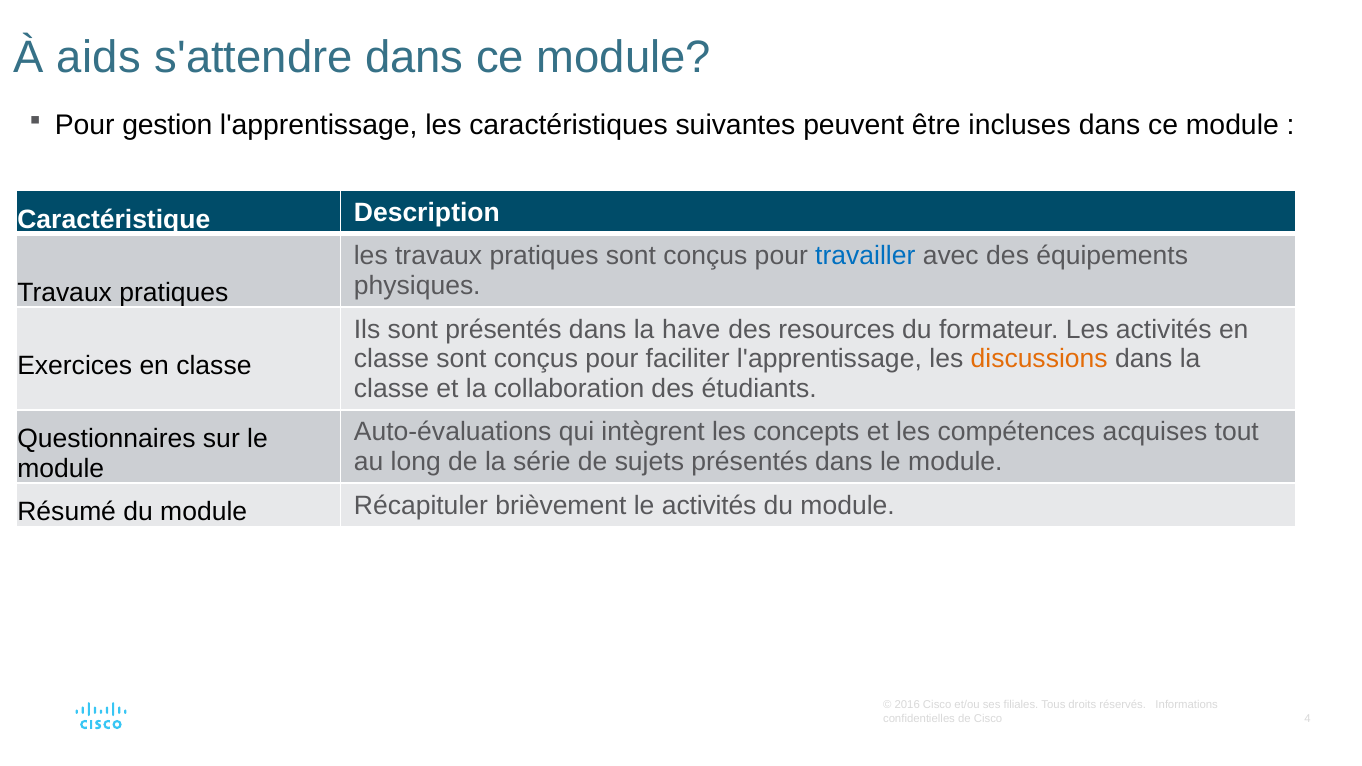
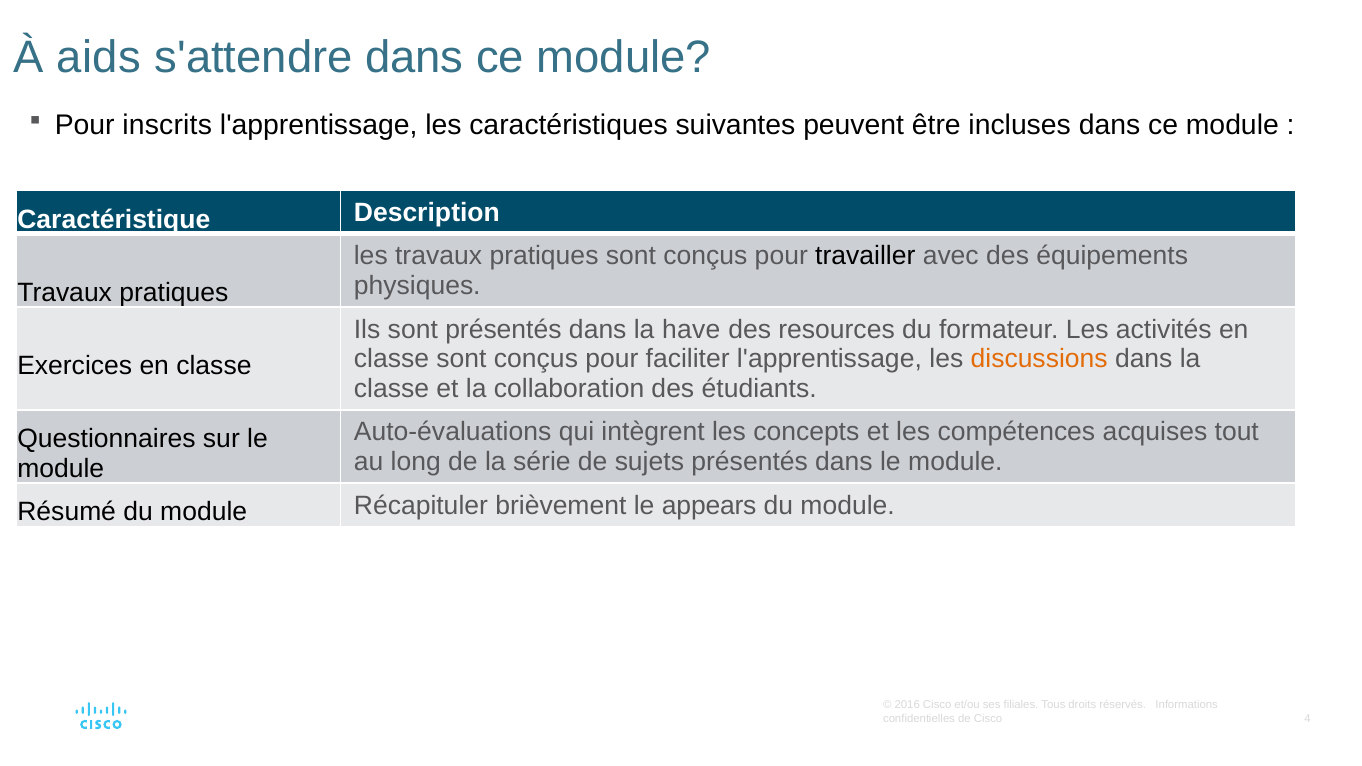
gestion: gestion -> inscrits
travailler colour: blue -> black
le activités: activités -> appears
